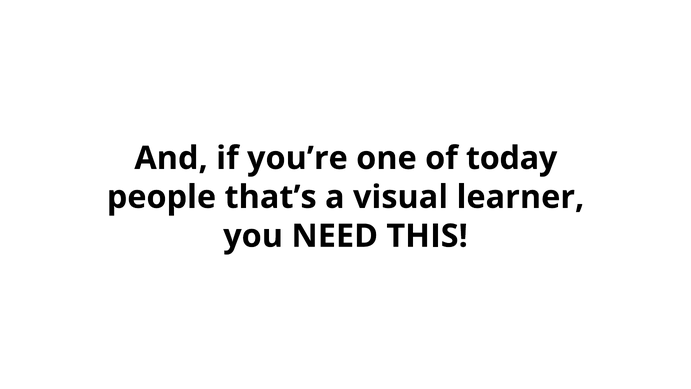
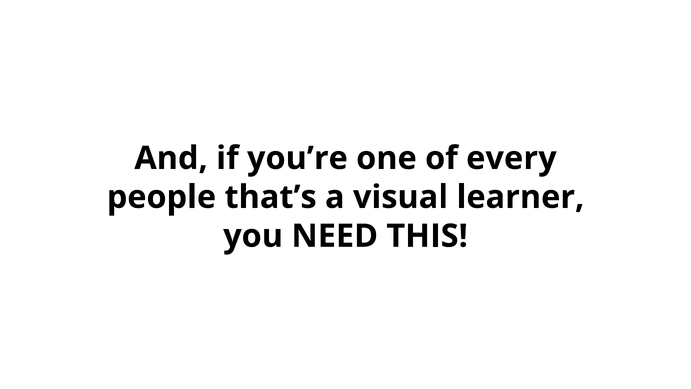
today: today -> every
